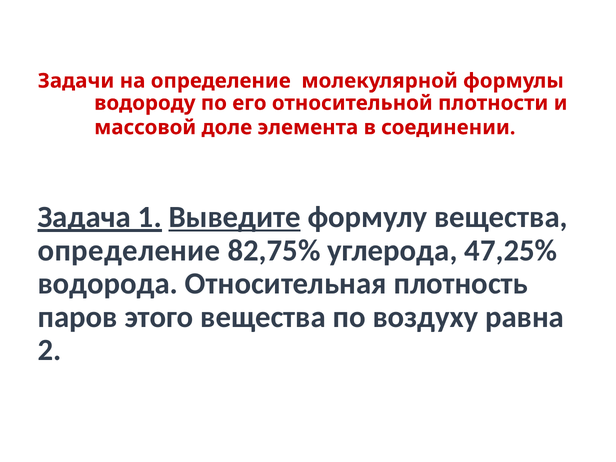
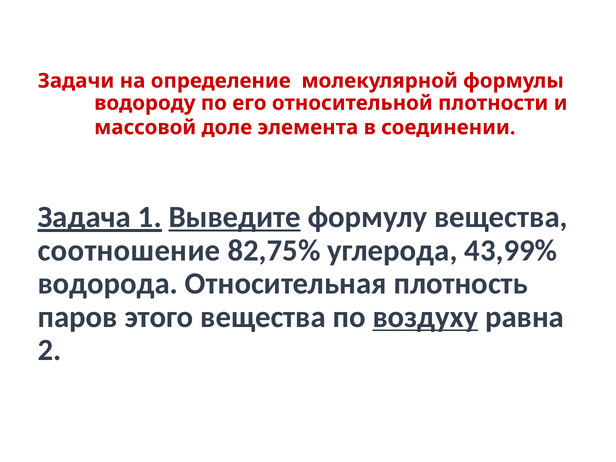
определение at (129, 250): определение -> соотношение
47,25%: 47,25% -> 43,99%
воздуху underline: none -> present
